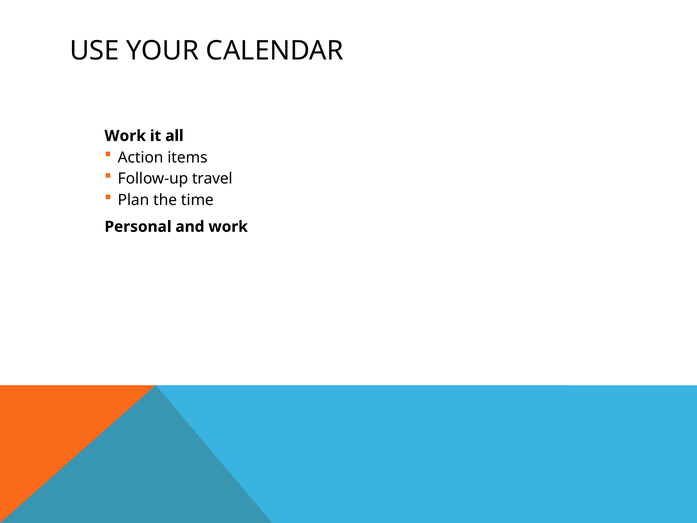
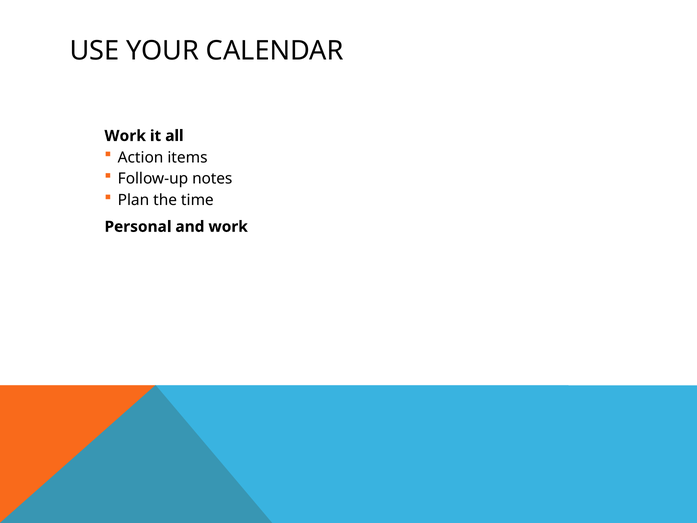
travel: travel -> notes
